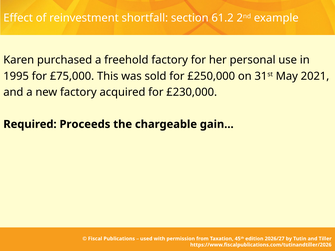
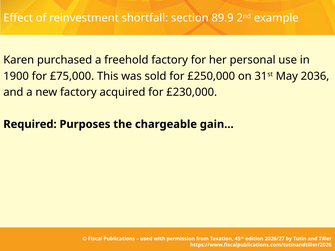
61.2: 61.2 -> 89.9
1995: 1995 -> 1900
2021: 2021 -> 2036
Proceeds: Proceeds -> Purposes
